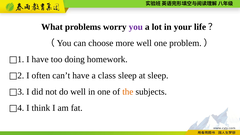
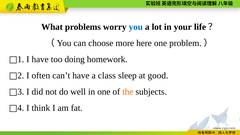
you at (136, 27) colour: purple -> blue
more well: well -> here
at sleep: sleep -> good
